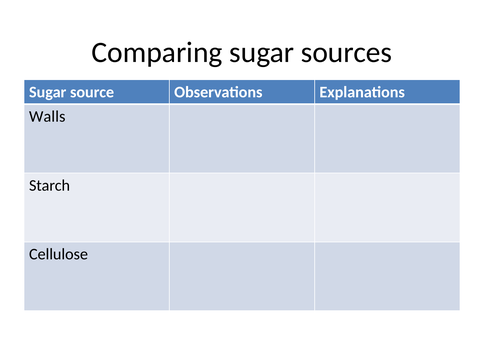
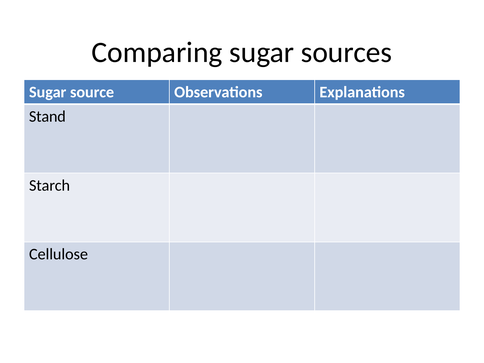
Walls: Walls -> Stand
